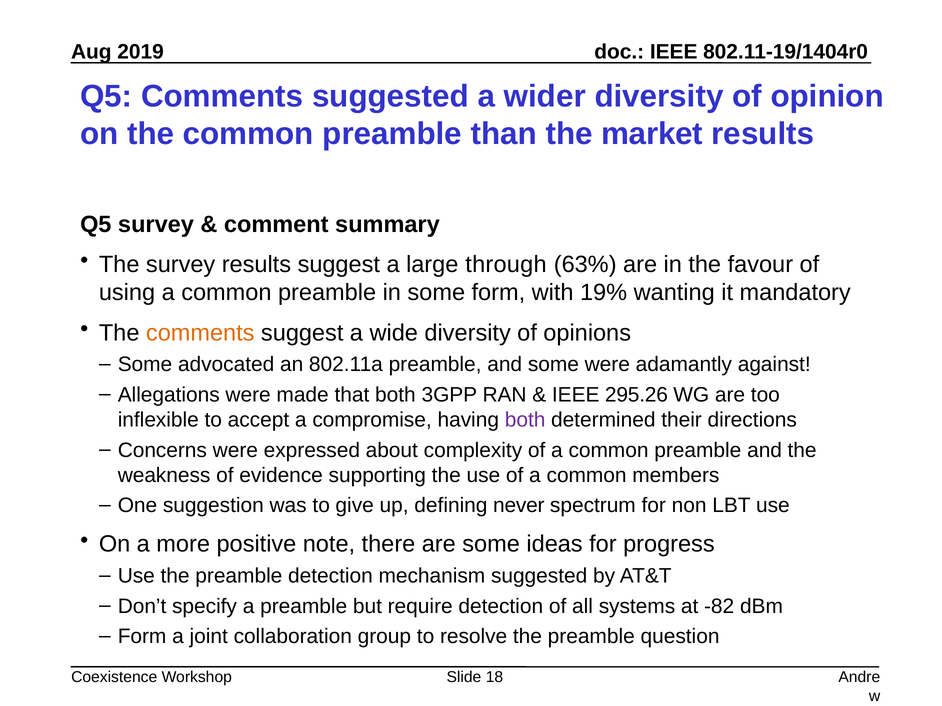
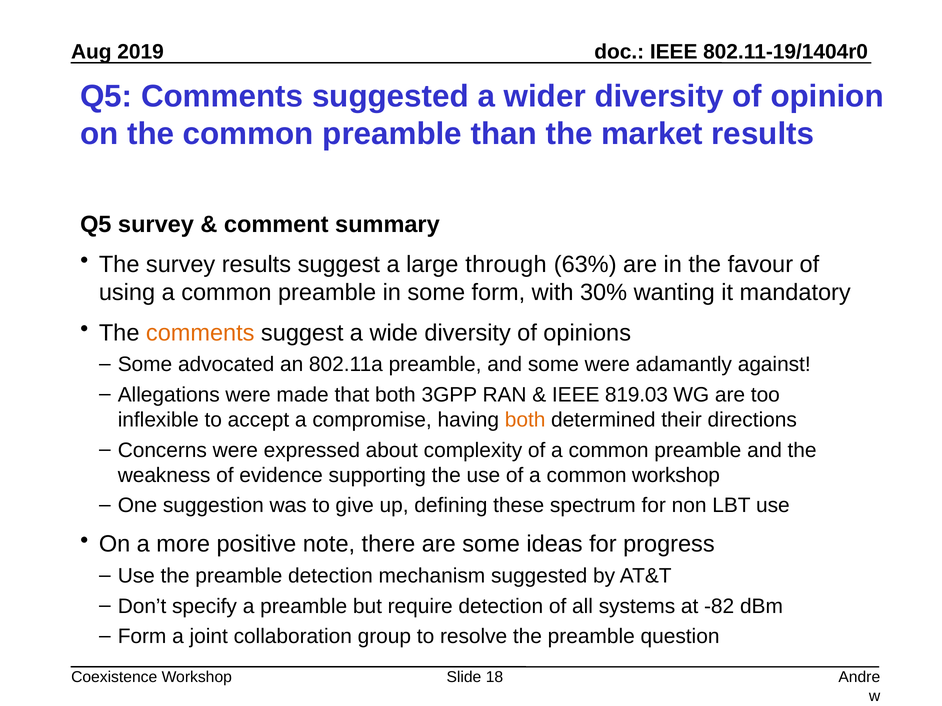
19%: 19% -> 30%
295.26: 295.26 -> 819.03
both at (525, 420) colour: purple -> orange
common members: members -> workshop
never: never -> these
